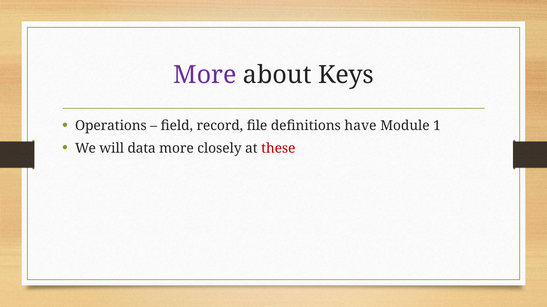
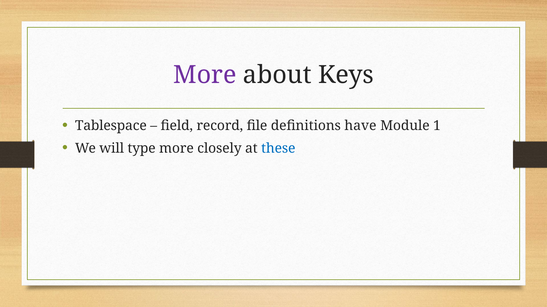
Operations: Operations -> Tablespace
data: data -> type
these colour: red -> blue
